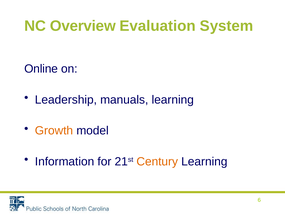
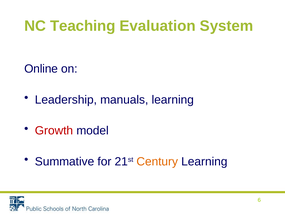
Overview: Overview -> Teaching
Growth colour: orange -> red
Information: Information -> Summative
